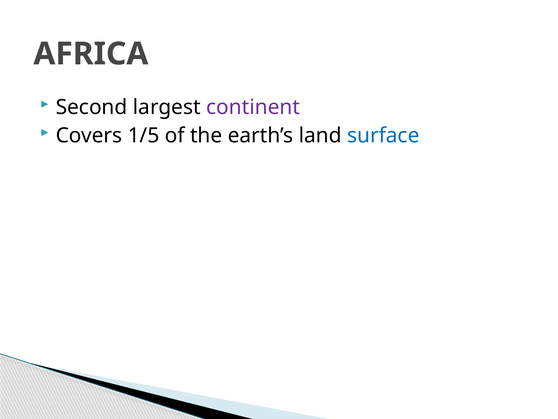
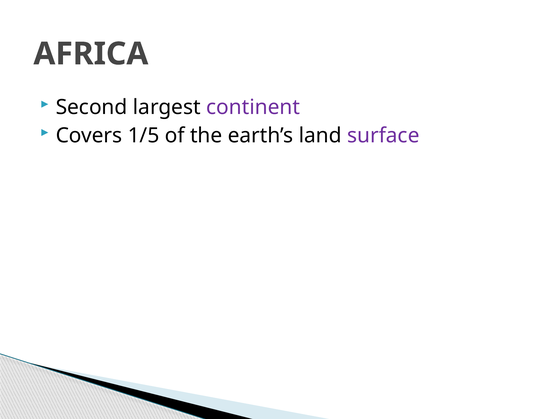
surface colour: blue -> purple
